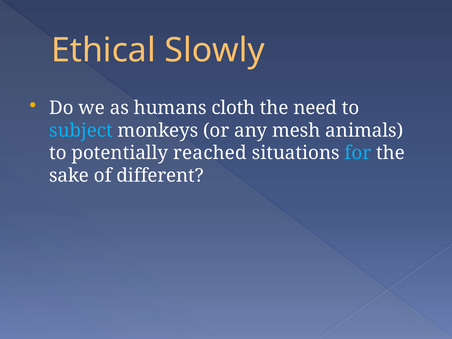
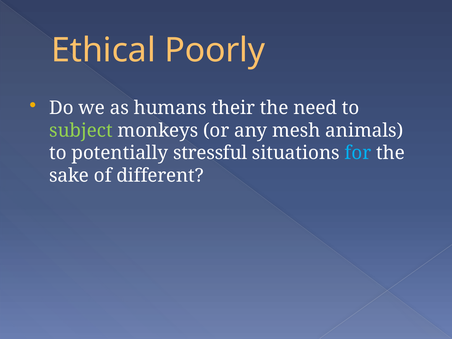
Slowly: Slowly -> Poorly
cloth: cloth -> their
subject colour: light blue -> light green
reached: reached -> stressful
